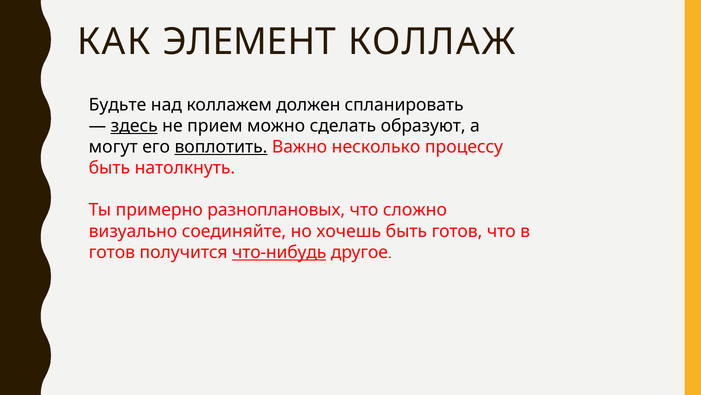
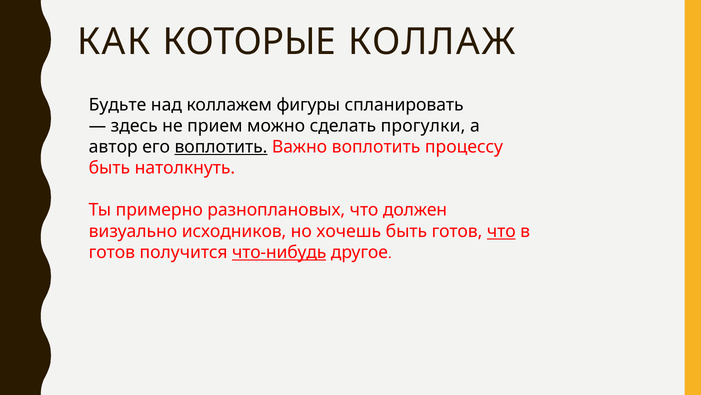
ЭЛЕМЕНТ: ЭЛЕМЕНТ -> КОТОРЫЕ
должен: должен -> фигуры
здесь underline: present -> none
образуют: образуют -> прогулки
могут: могут -> автор
Важно несколько: несколько -> воплотить
сложно: сложно -> должен
соединяйте: соединяйте -> исходников
что at (501, 231) underline: none -> present
